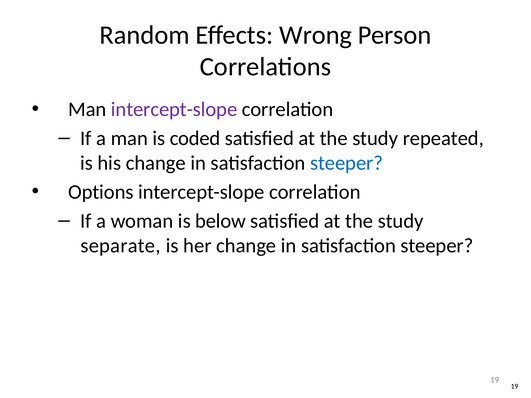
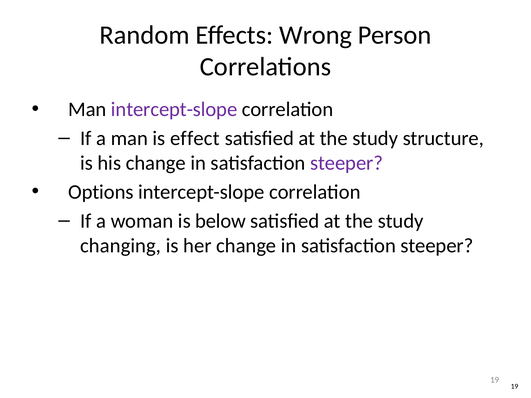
coded: coded -> effect
repeated: repeated -> structure
steeper at (347, 163) colour: blue -> purple
separate: separate -> changing
